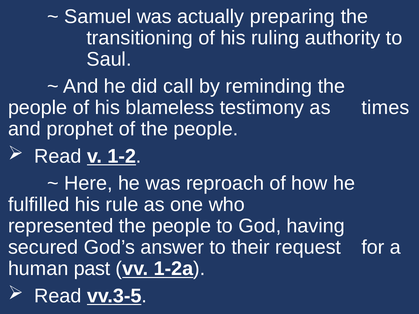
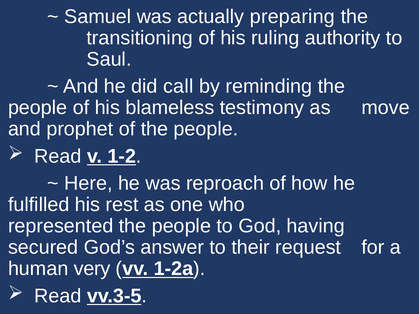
times: times -> move
rule: rule -> rest
past: past -> very
